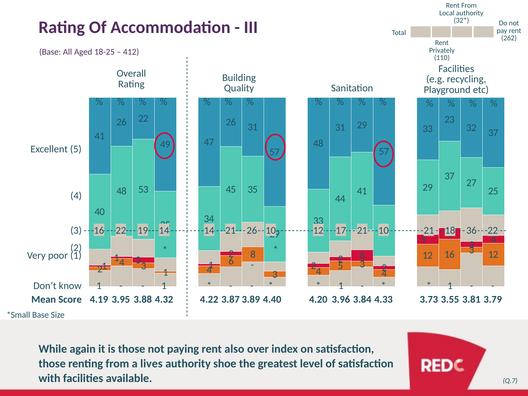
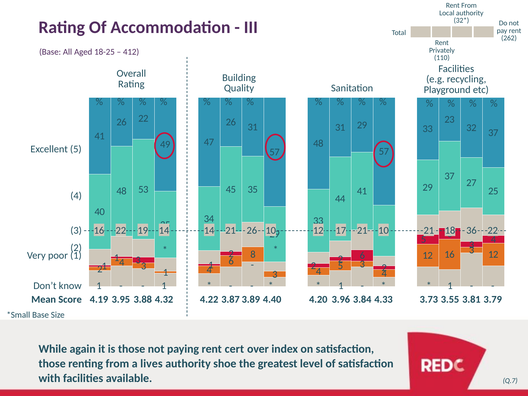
also: also -> cert
